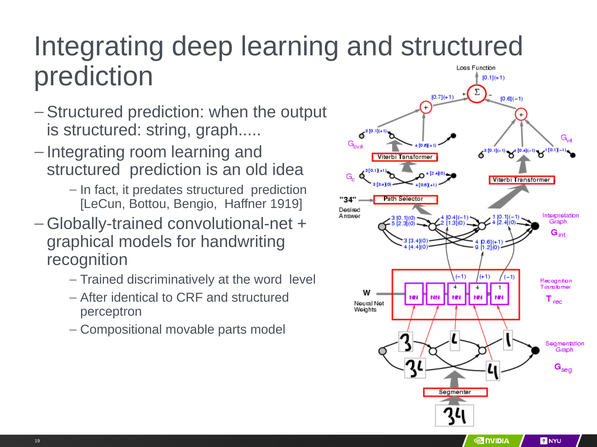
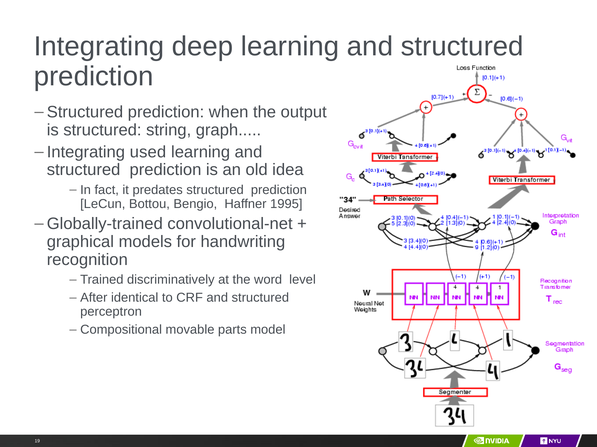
room: room -> used
1919: 1919 -> 1995
